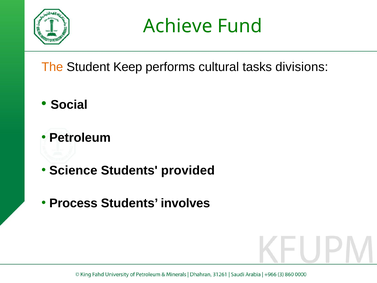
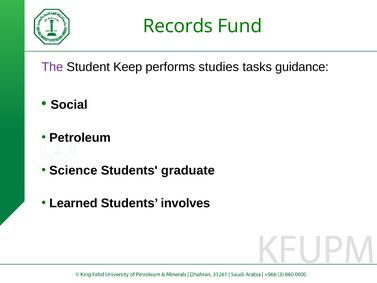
Achieve: Achieve -> Records
The colour: orange -> purple
cultural: cultural -> studies
divisions: divisions -> guidance
provided: provided -> graduate
Process: Process -> Learned
